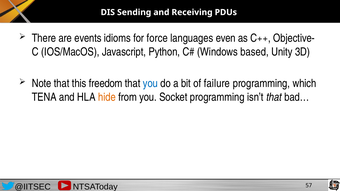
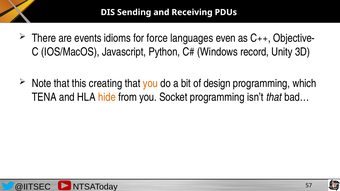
based: based -> record
freedom: freedom -> creating
you at (150, 84) colour: blue -> orange
failure: failure -> design
